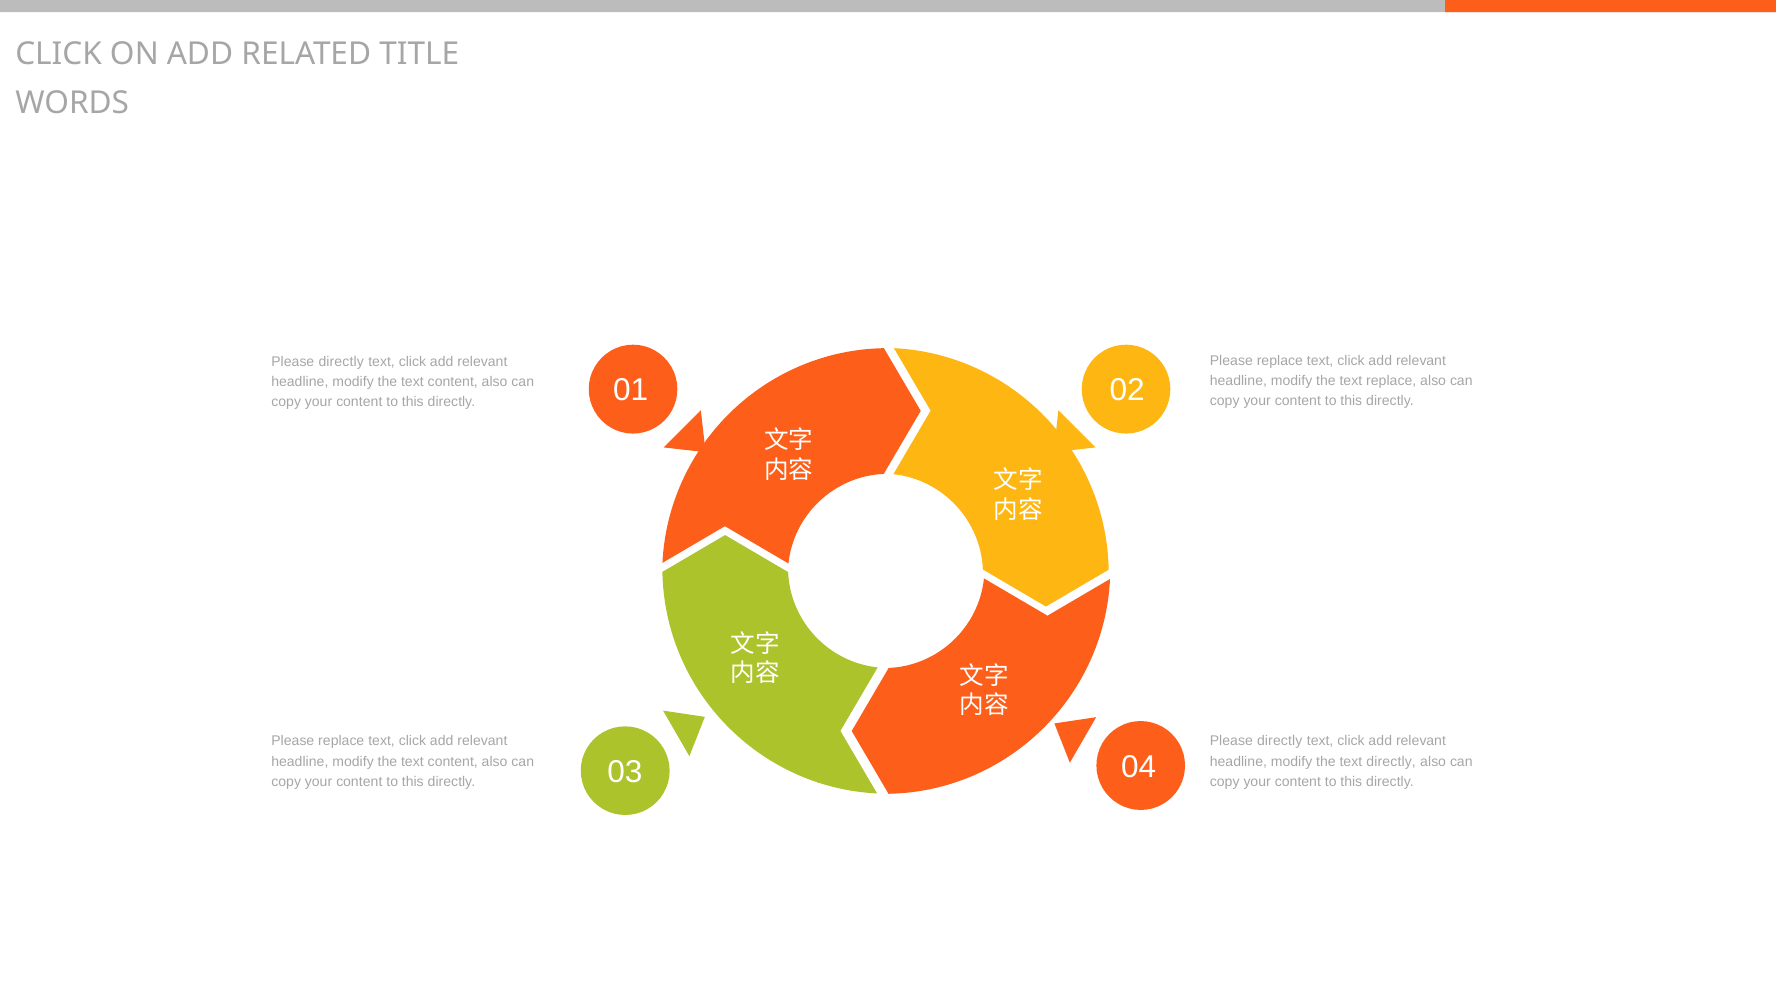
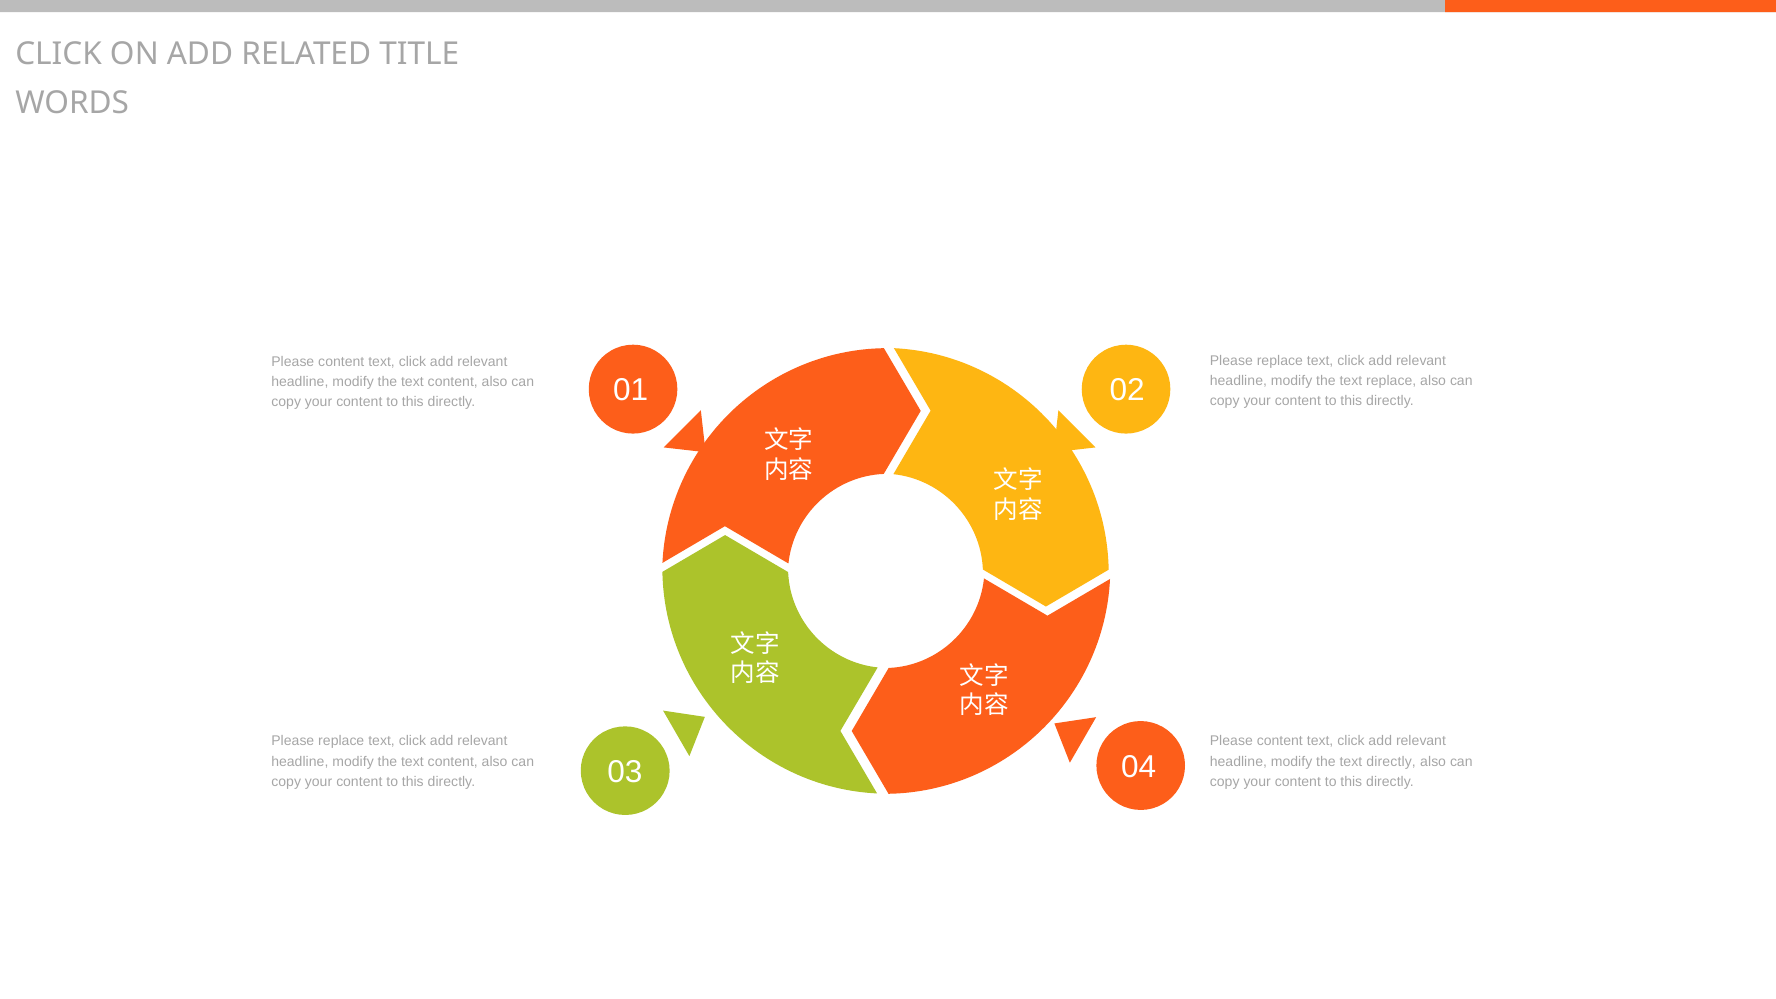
directly at (341, 361): directly -> content
directly at (1280, 741): directly -> content
